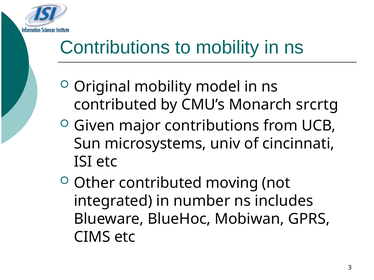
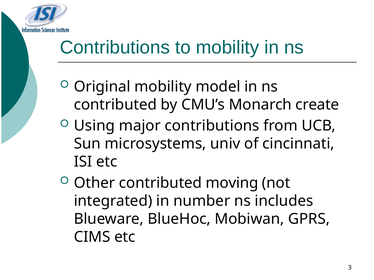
srcrtg: srcrtg -> create
Given: Given -> Using
